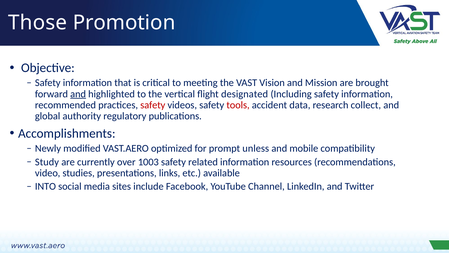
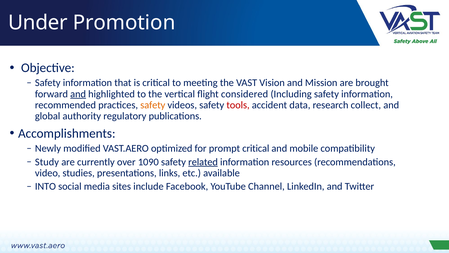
Those: Those -> Under
designated: designated -> considered
safety at (153, 105) colour: red -> orange
prompt unless: unless -> critical
1003: 1003 -> 1090
related underline: none -> present
